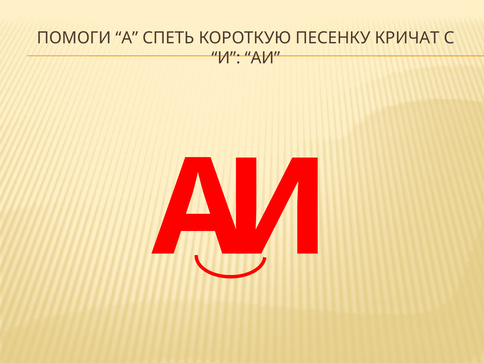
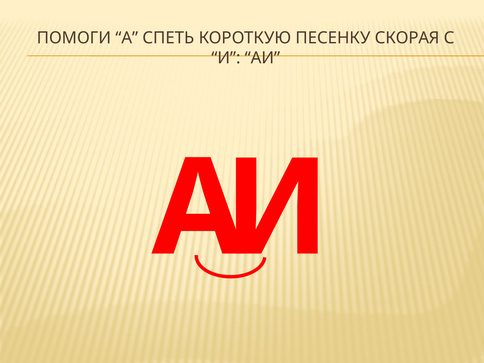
КРИЧАТ: КРИЧАТ -> СКОРАЯ
